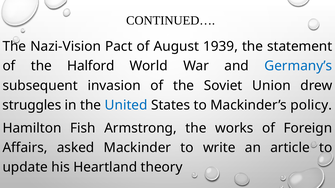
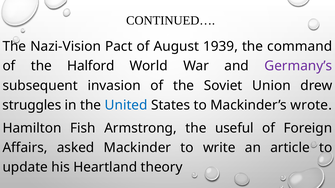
statement: statement -> command
Germany’s colour: blue -> purple
policy: policy -> wrote
works: works -> useful
